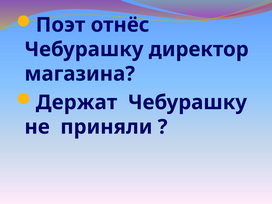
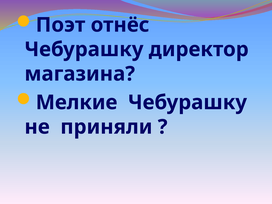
Держат: Держат -> Мелкие
